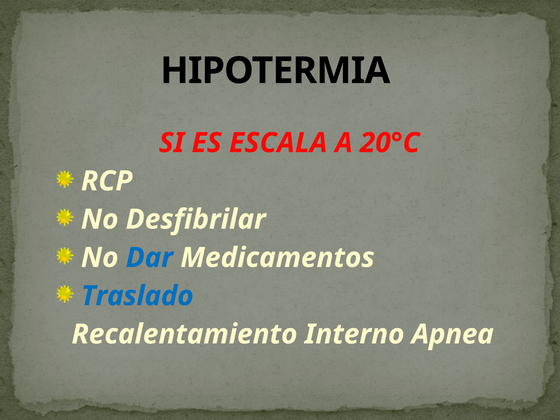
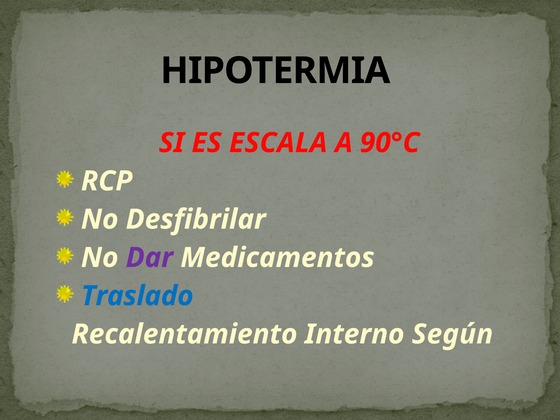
20°C: 20°C -> 90°C
Dar colour: blue -> purple
Apnea: Apnea -> Según
